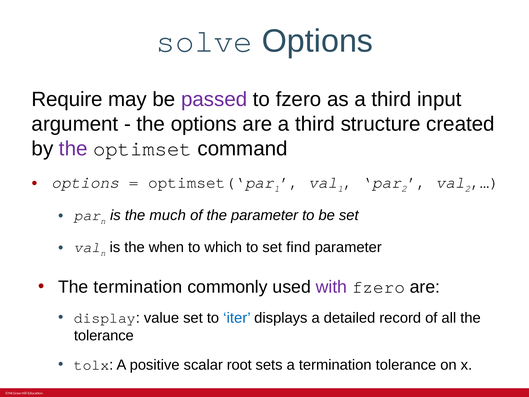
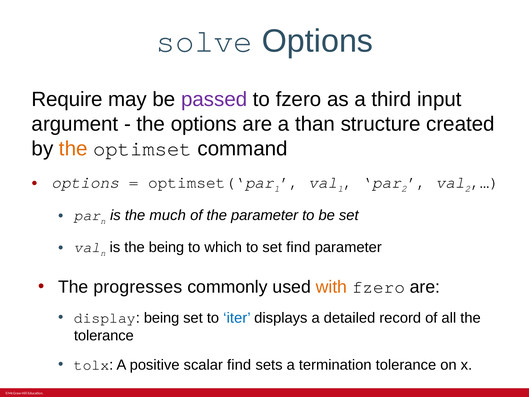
are a third: third -> than
the at (73, 149) colour: purple -> orange
the when: when -> being
The termination: termination -> progresses
with colour: purple -> orange
display value: value -> being
scalar root: root -> find
